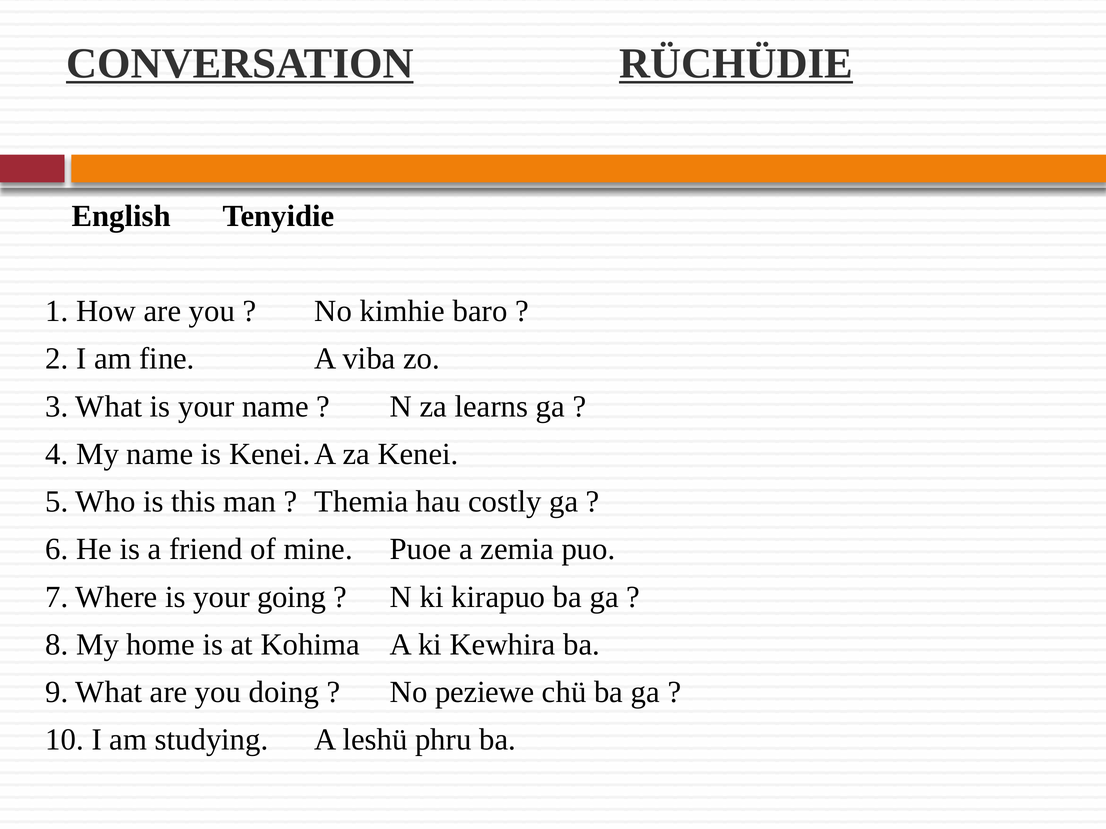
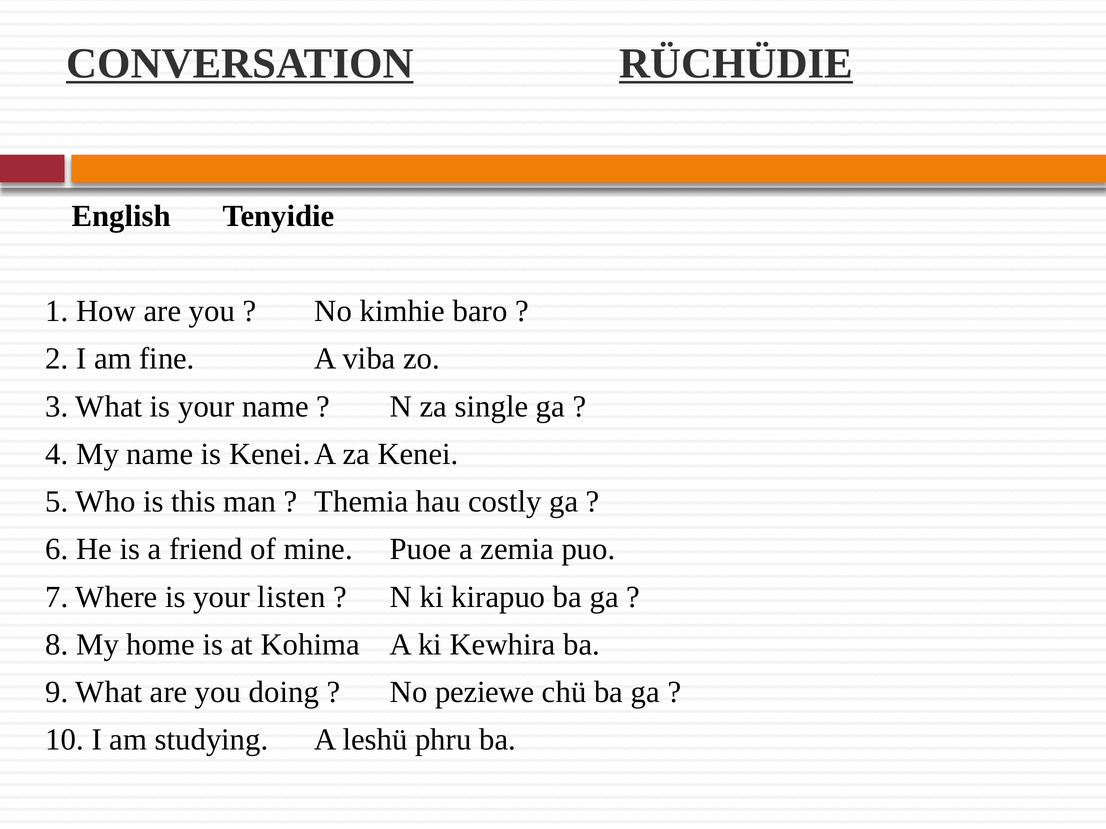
learns: learns -> single
going: going -> listen
